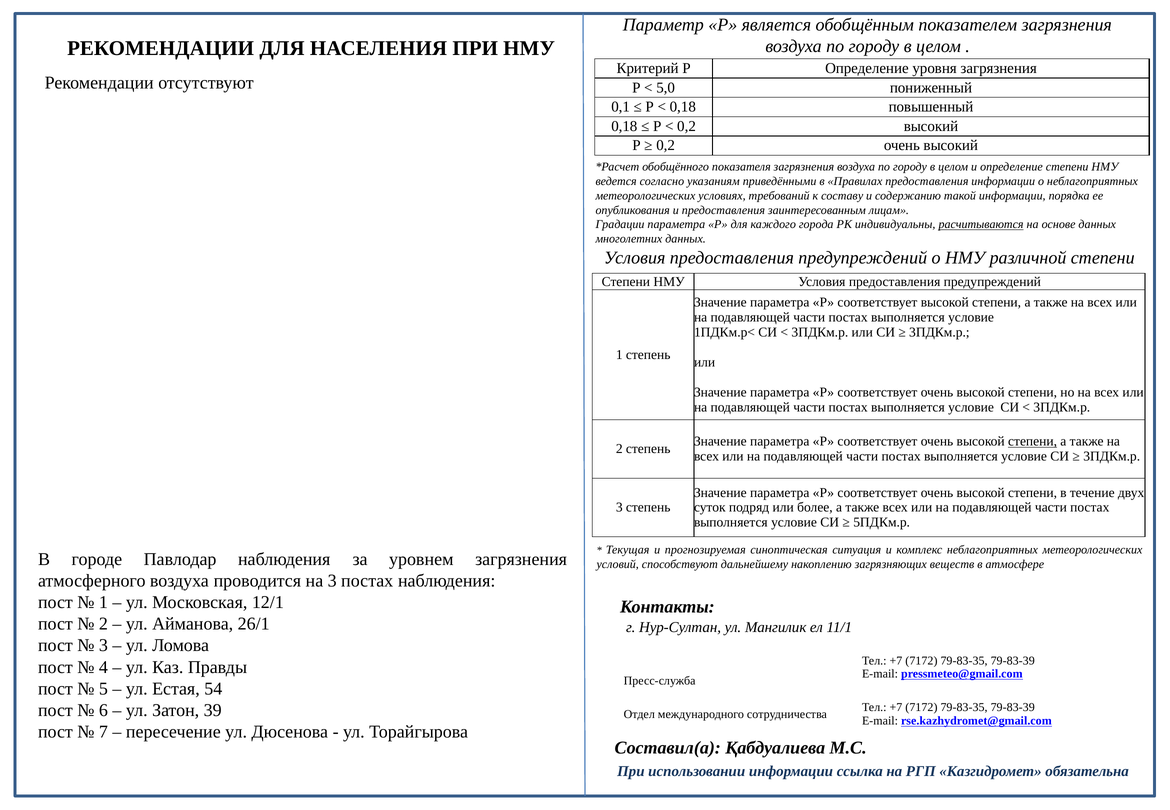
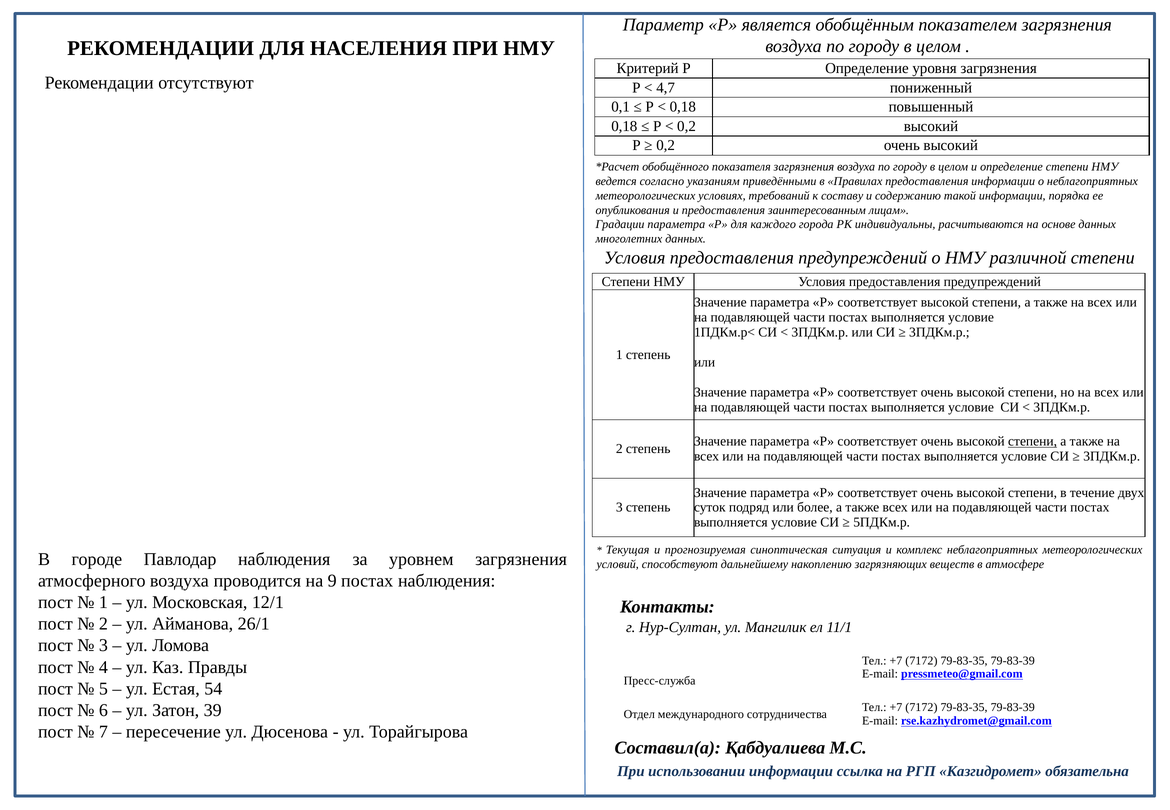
5,0: 5,0 -> 4,7
расчитываются underline: present -> none
на 3: 3 -> 9
